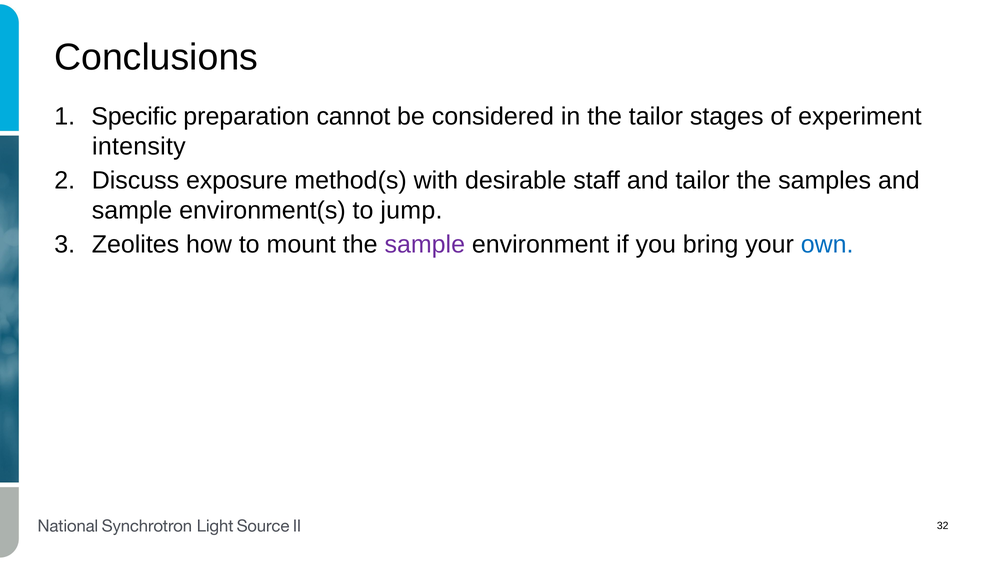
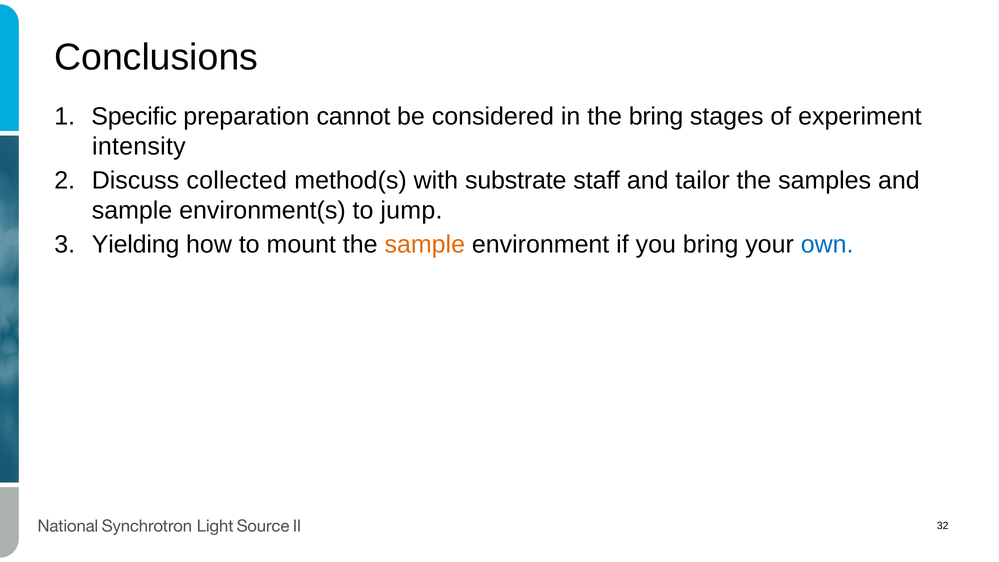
the tailor: tailor -> bring
exposure: exposure -> collected
desirable: desirable -> substrate
Zeolites: Zeolites -> Yielding
sample at (425, 245) colour: purple -> orange
